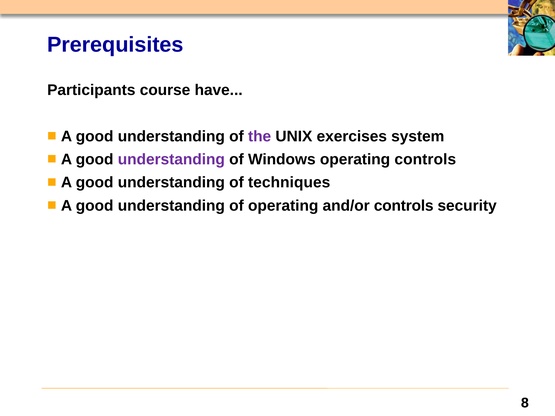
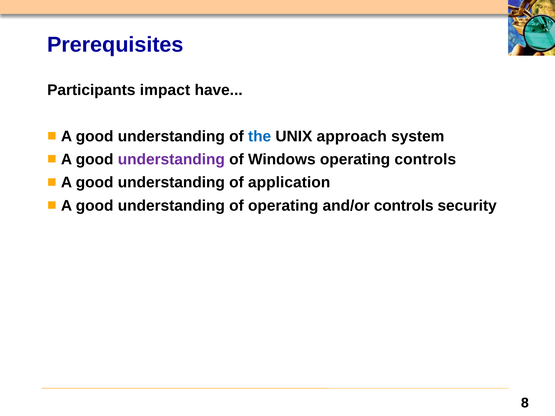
course: course -> impact
the colour: purple -> blue
exercises: exercises -> approach
techniques: techniques -> application
